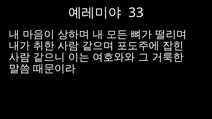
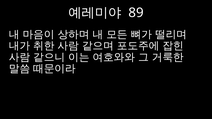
33: 33 -> 89
